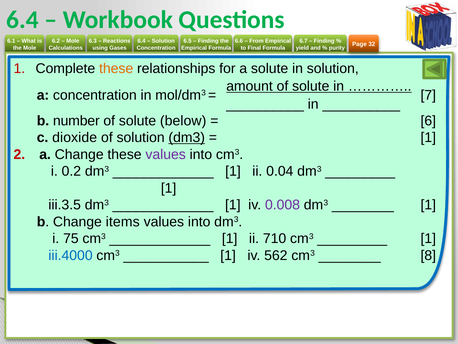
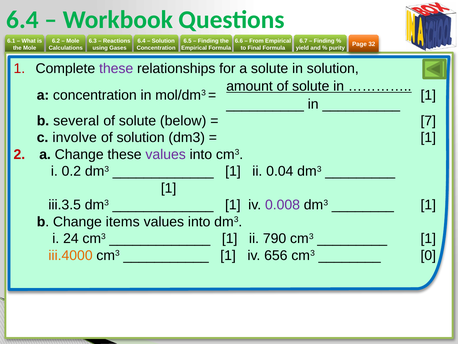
these at (116, 68) colour: orange -> purple
7 at (428, 95): 7 -> 1
number: number -> several
6: 6 -> 7
dioxide: dioxide -> involve
dm3 at (187, 138) underline: present -> none
75: 75 -> 24
710: 710 -> 790
iii.4000 colour: blue -> orange
562: 562 -> 656
8: 8 -> 0
